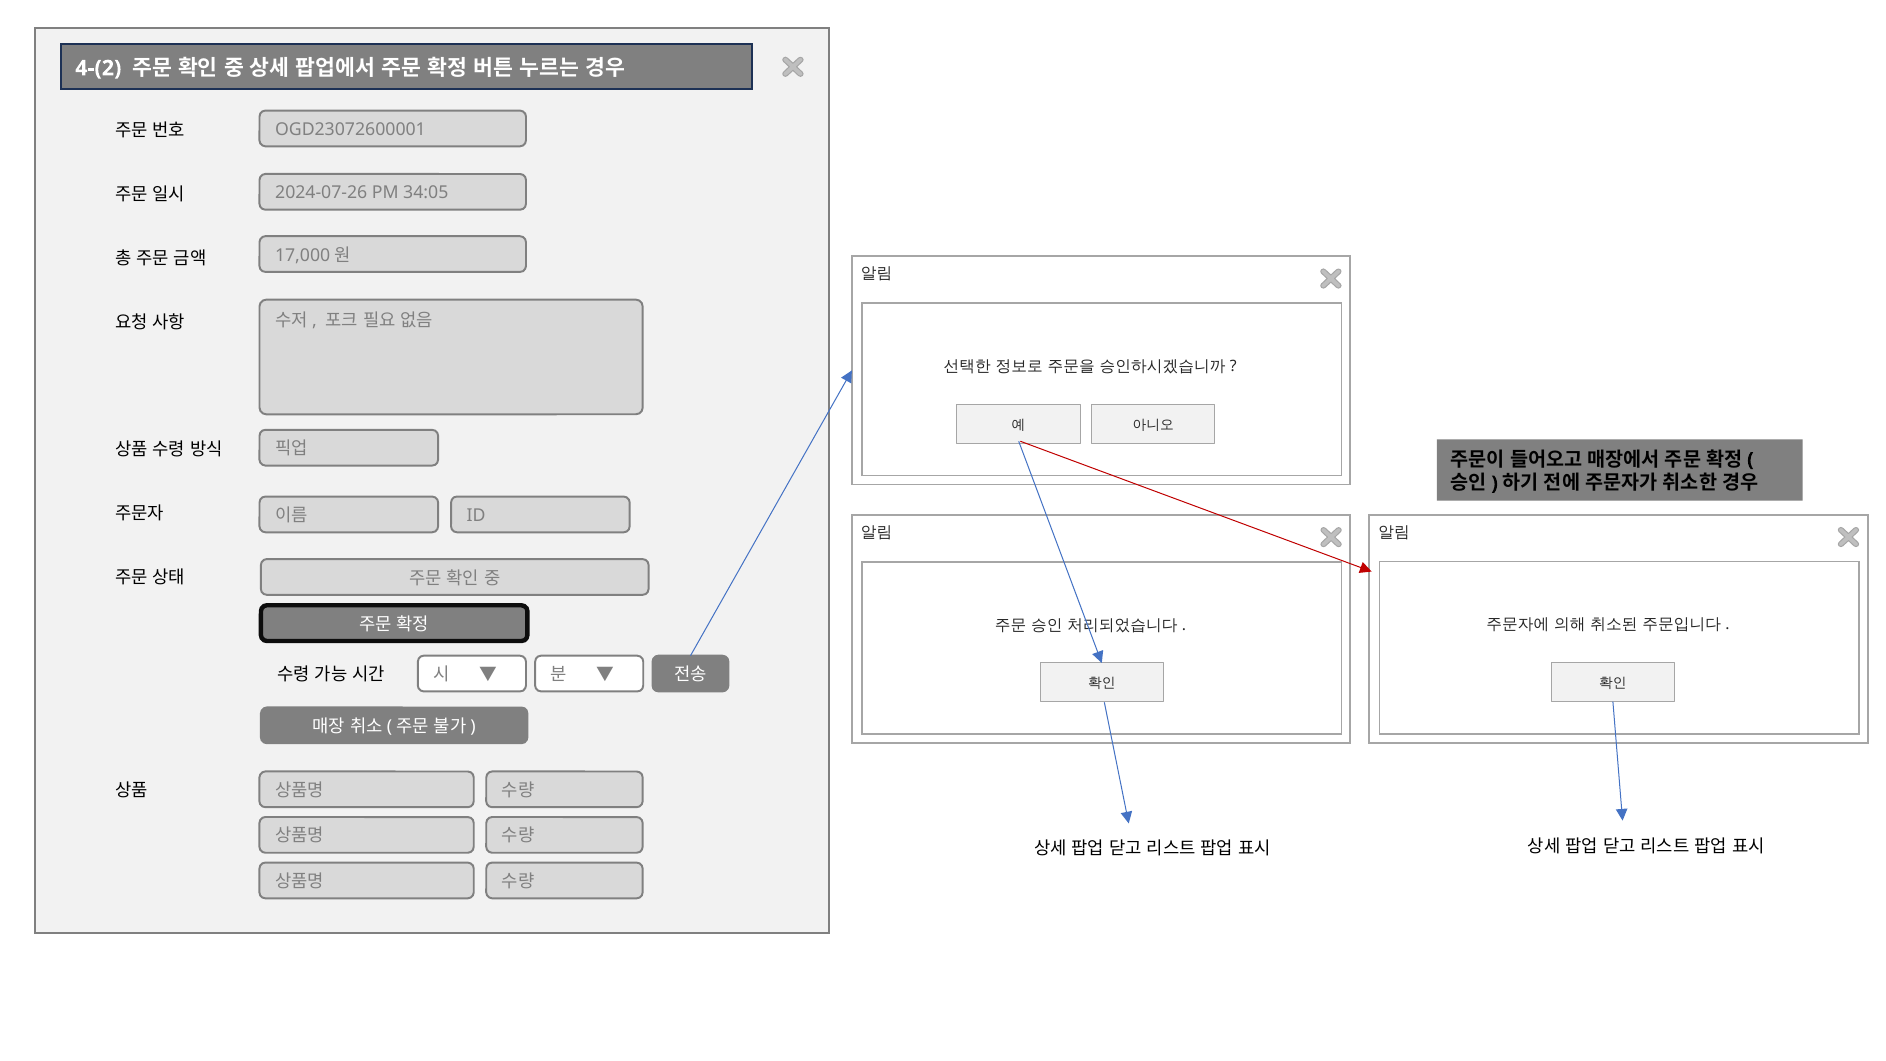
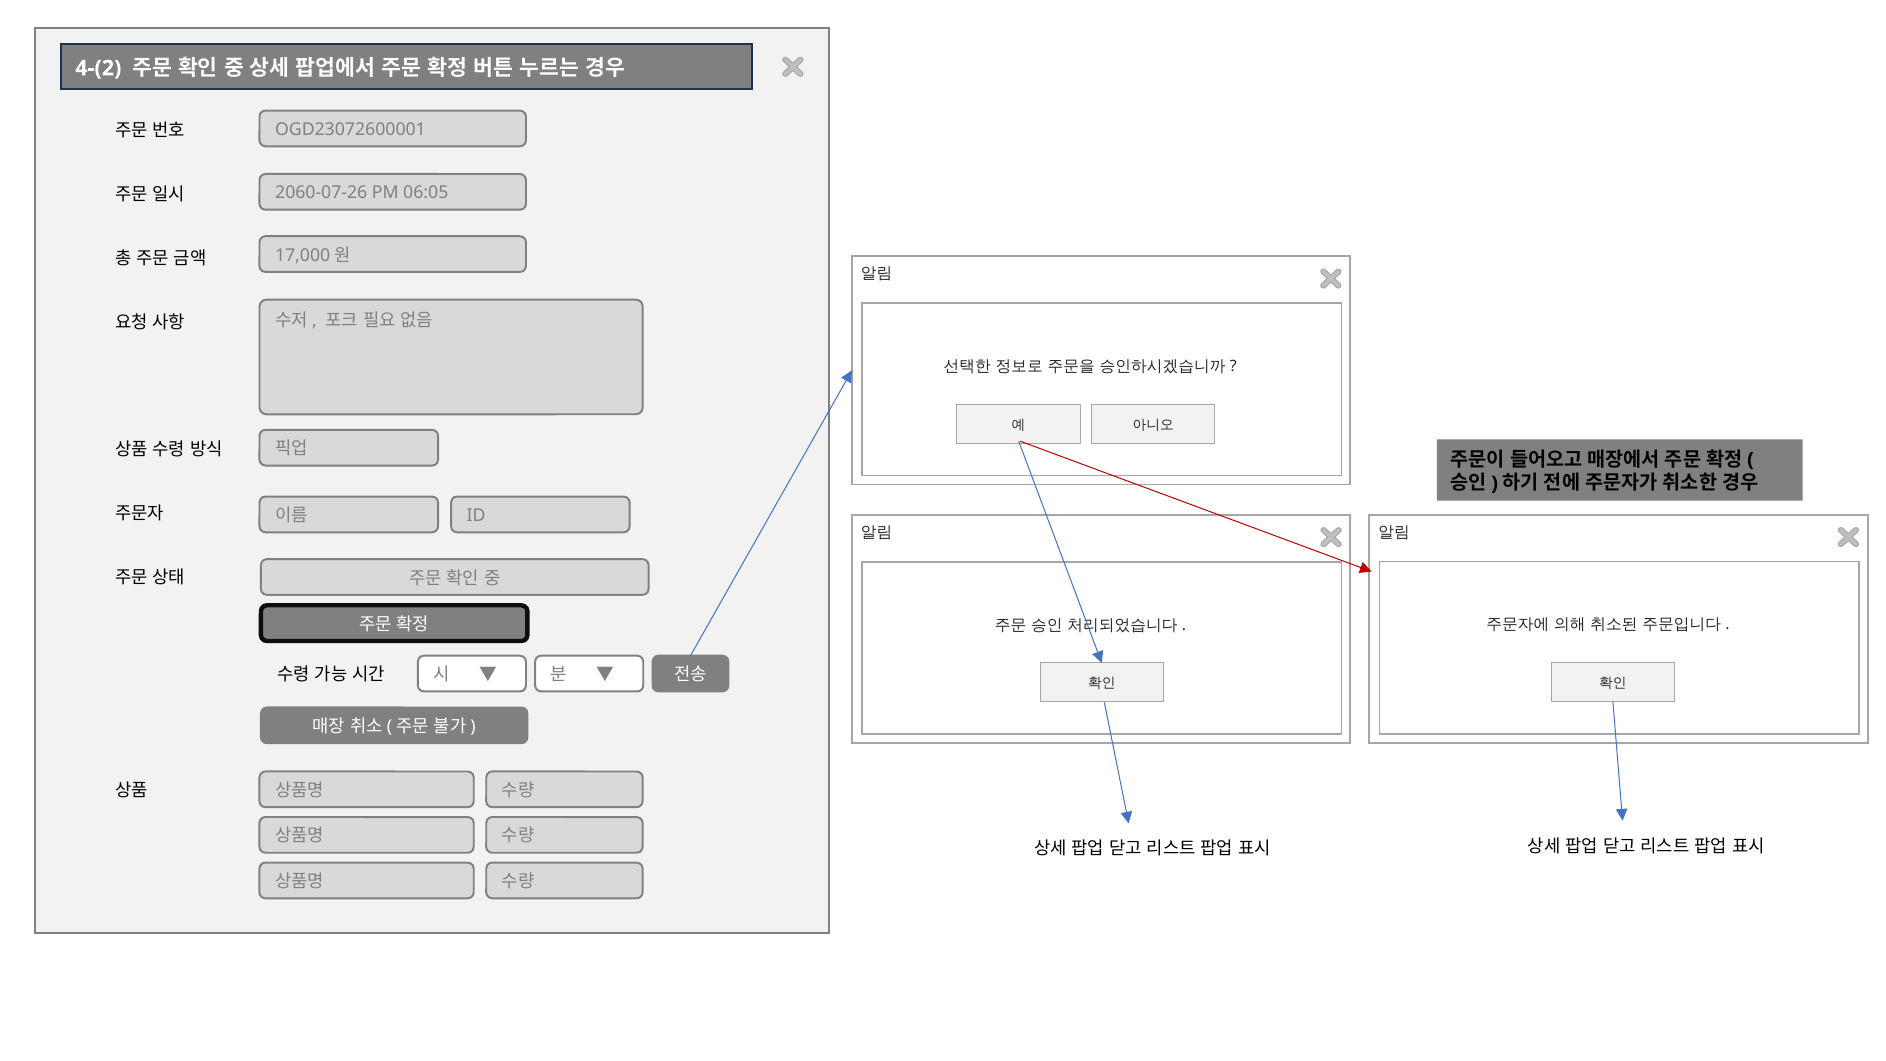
2024-07-26: 2024-07-26 -> 2060-07-26
34:05: 34:05 -> 06:05
